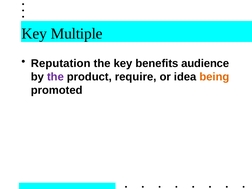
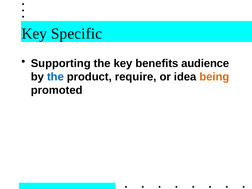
Multiple: Multiple -> Specific
Reputation: Reputation -> Supporting
the at (55, 77) colour: purple -> blue
